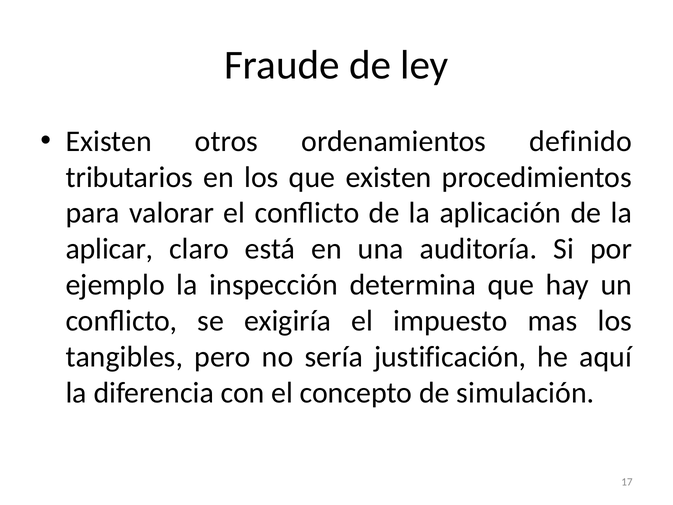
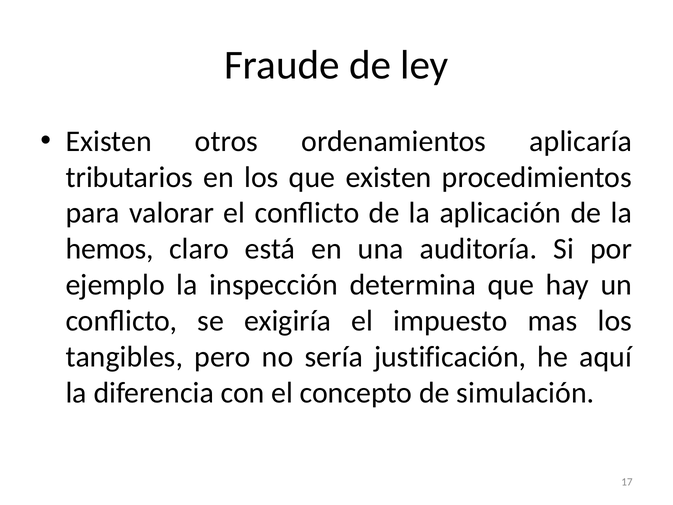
definido: definido -> aplicaría
aplicar: aplicar -> hemos
